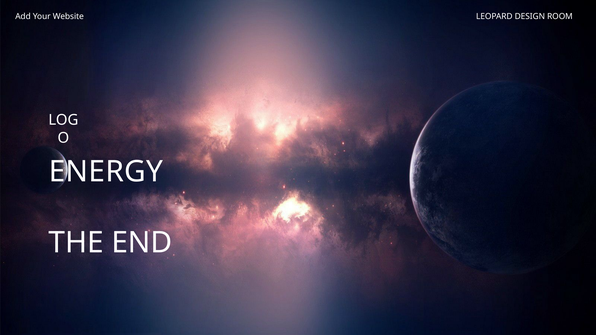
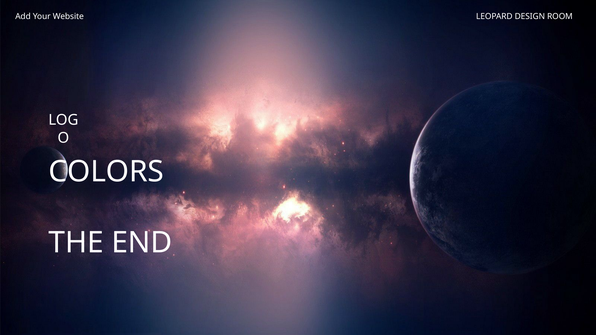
ENERGY: ENERGY -> COLORS
